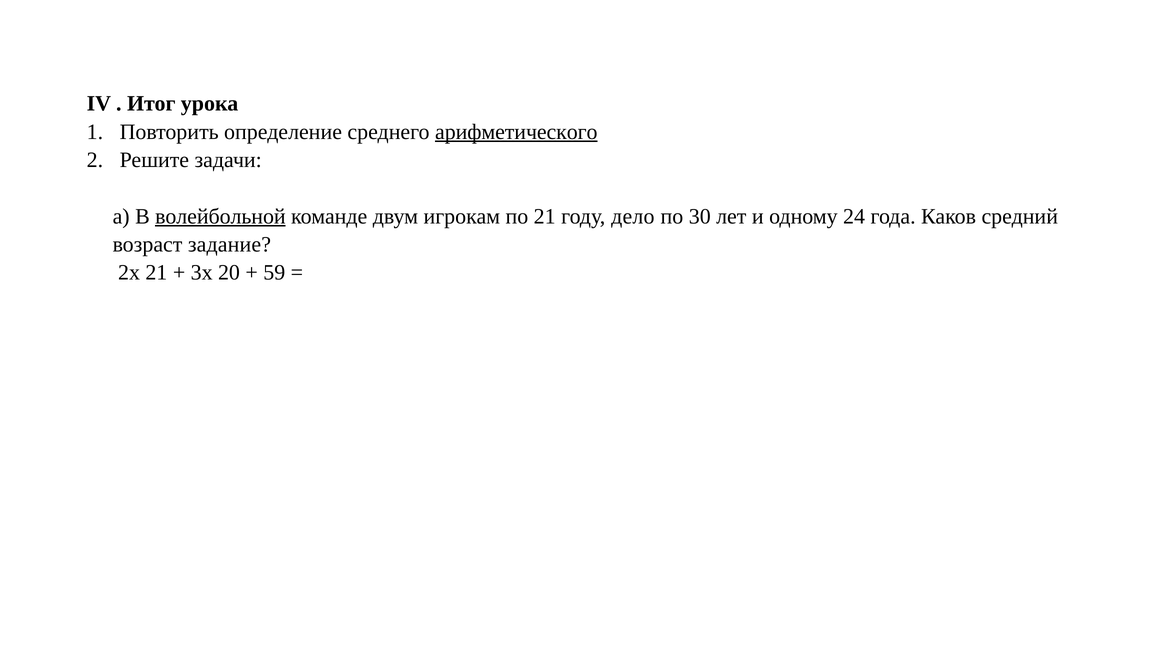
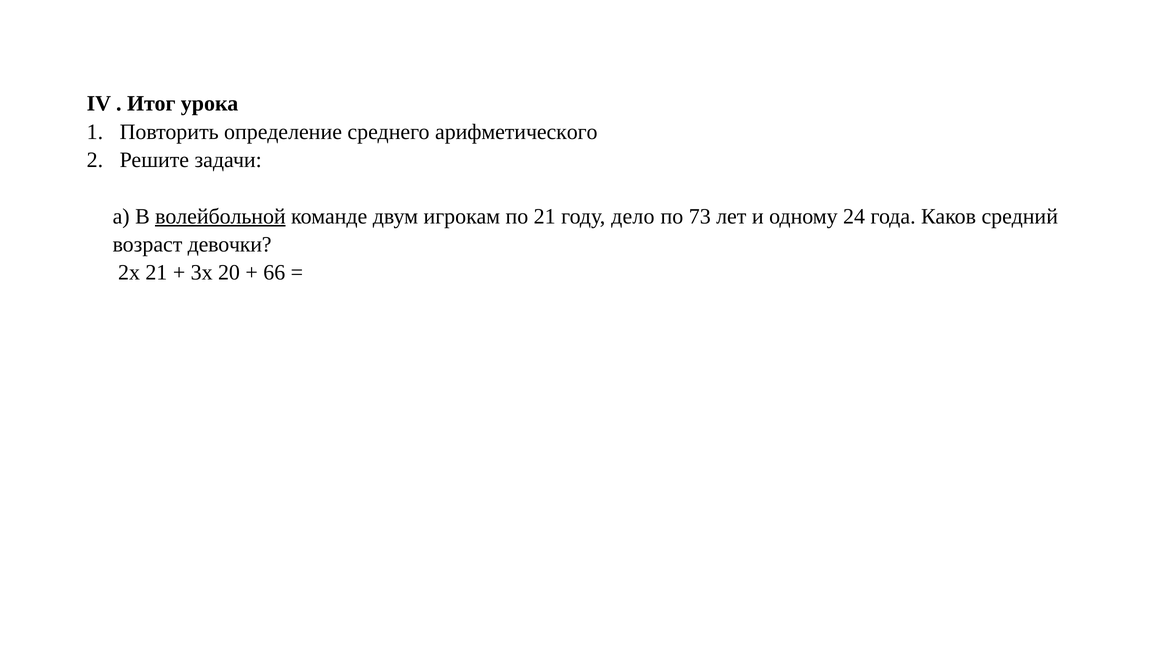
арифметического underline: present -> none
30: 30 -> 73
задание: задание -> девочки
59: 59 -> 66
